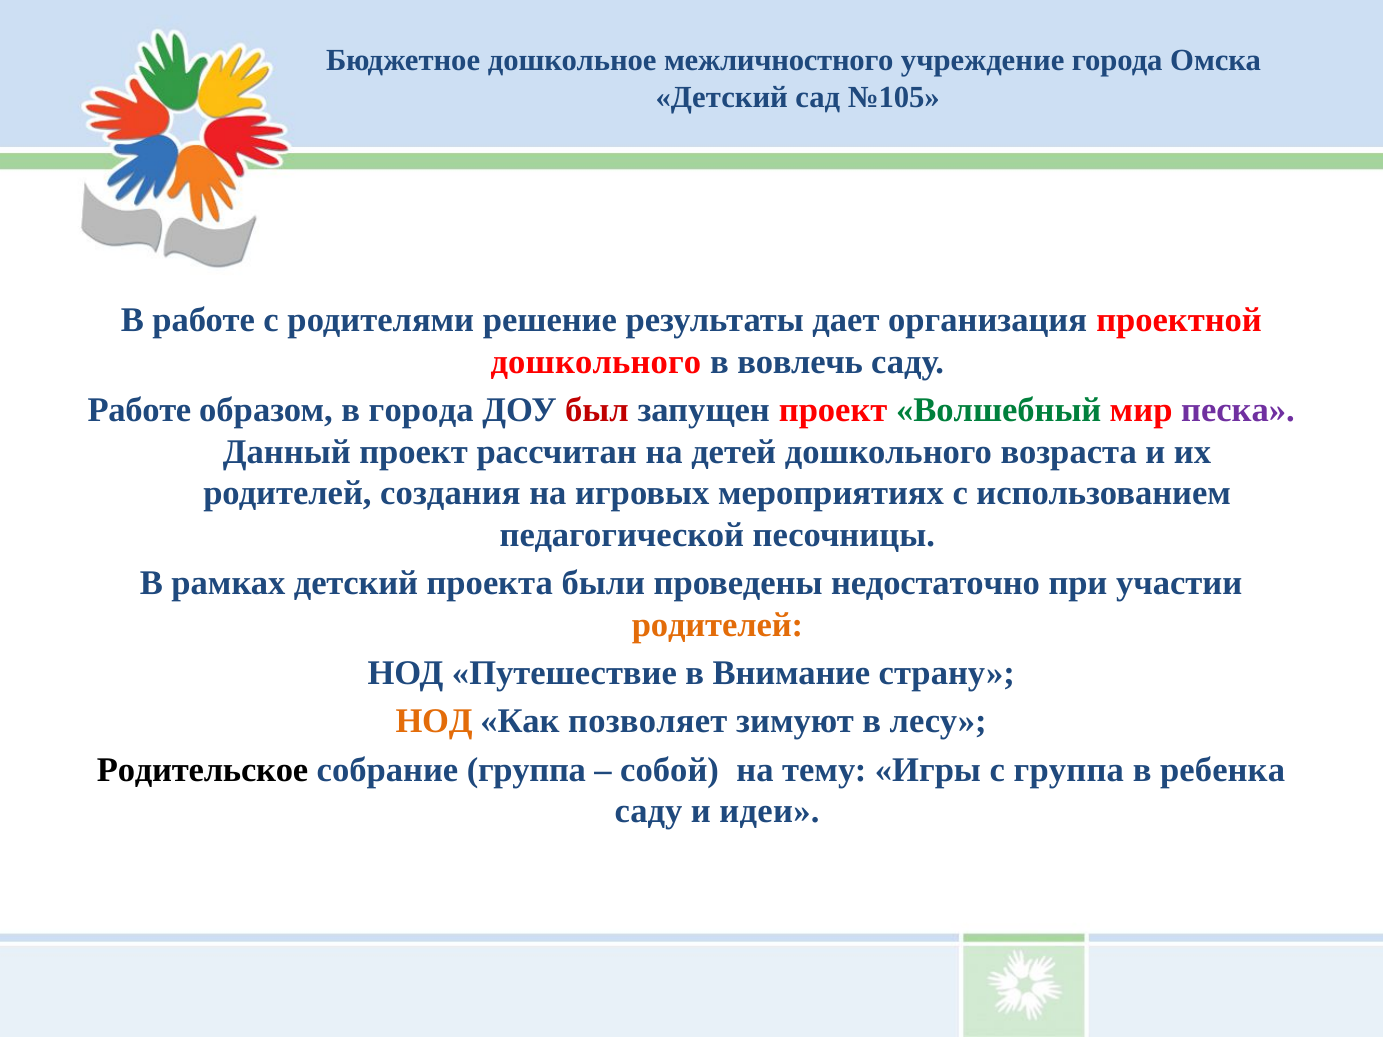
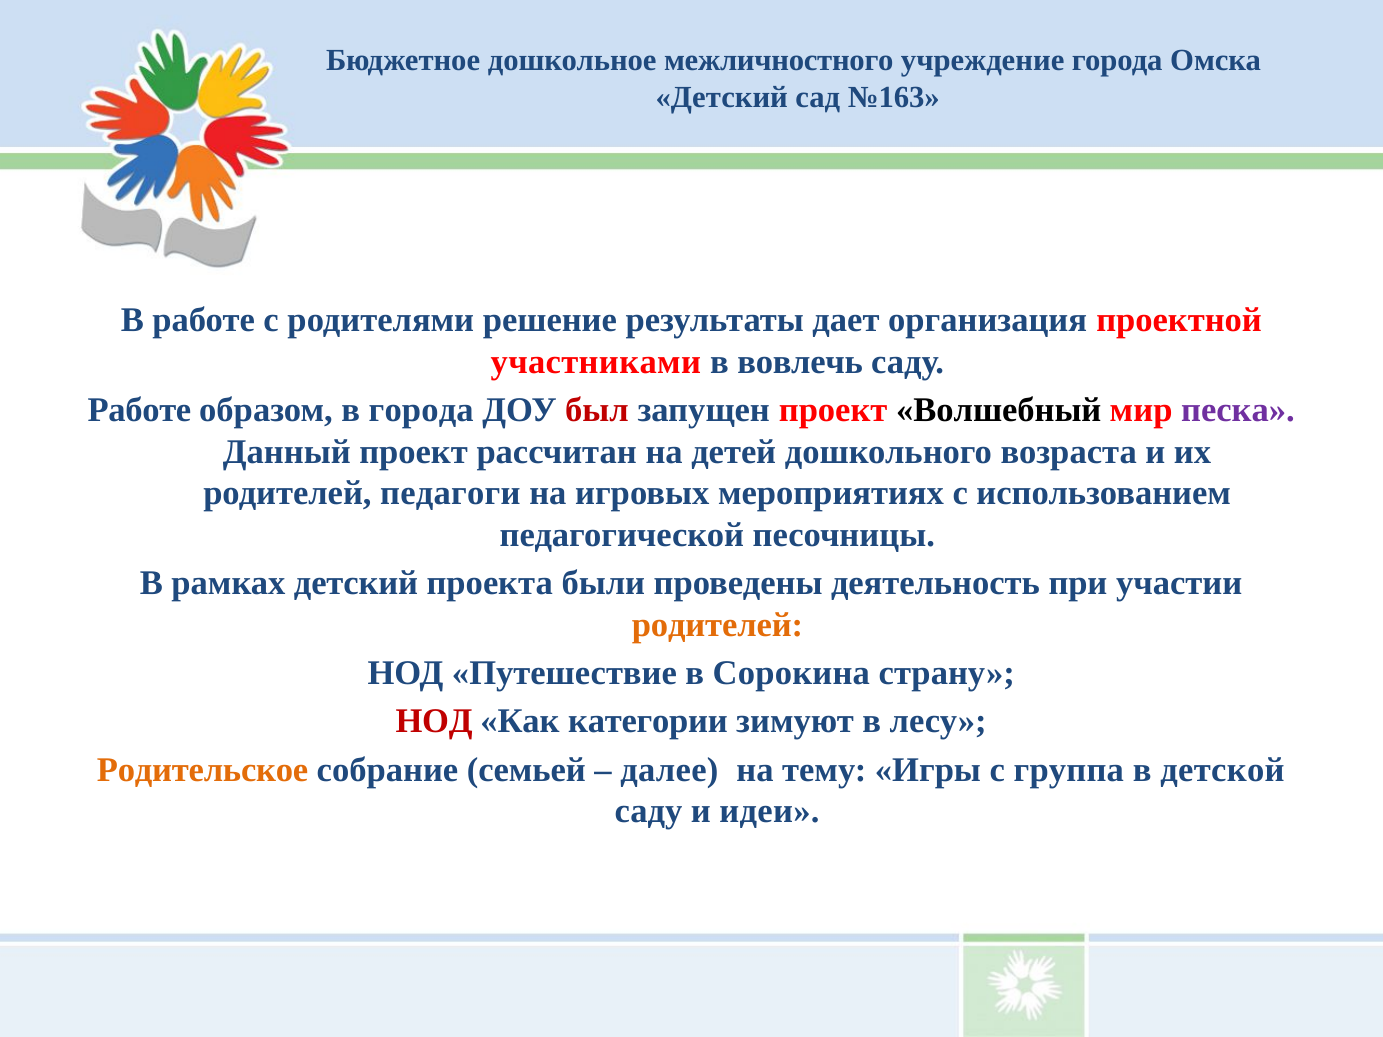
№105: №105 -> №163
дошкольного at (596, 362): дошкольного -> участниками
Волшебный colour: green -> black
создания: создания -> педагоги
недостаточно: недостаточно -> деятельность
Внимание: Внимание -> Сорокина
НОД at (434, 722) colour: orange -> red
позволяет: позволяет -> категории
Родительское colour: black -> orange
собрание группа: группа -> семьей
собой: собой -> далее
ребенка: ребенка -> детской
